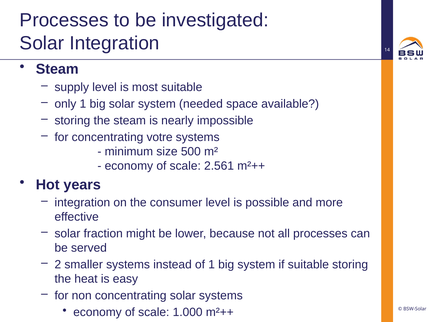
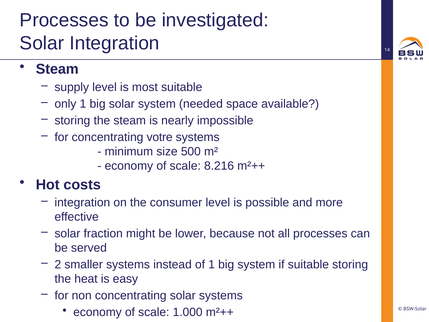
2.561: 2.561 -> 8.216
years: years -> costs
